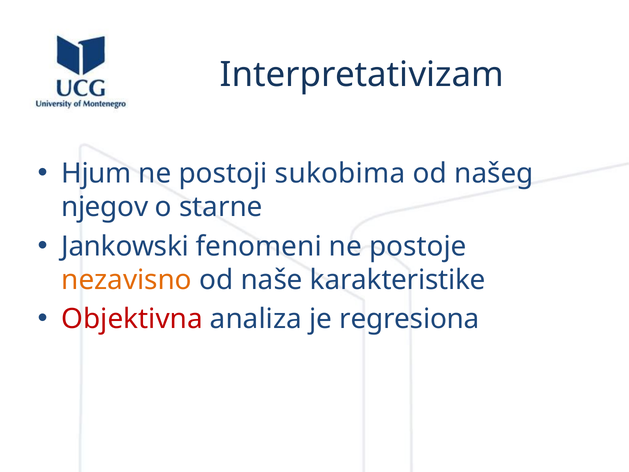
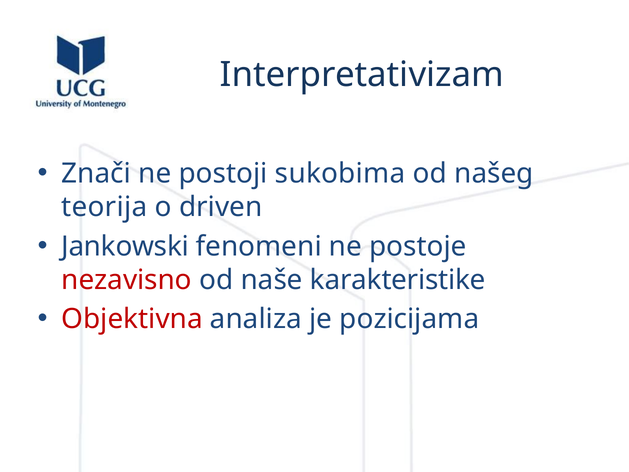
Hjum: Hjum -> Znači
njegov: njegov -> teorija
starne: starne -> driven
nezavisno colour: orange -> red
regresiona: regresiona -> pozicijama
